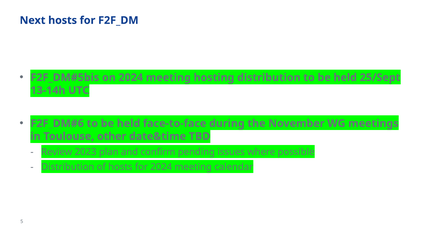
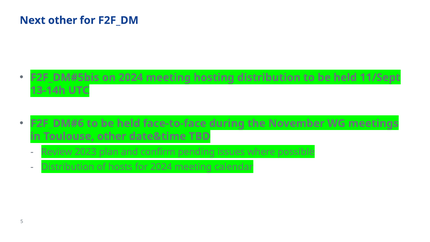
Next hosts: hosts -> other
25/Sept: 25/Sept -> 11/Sept
